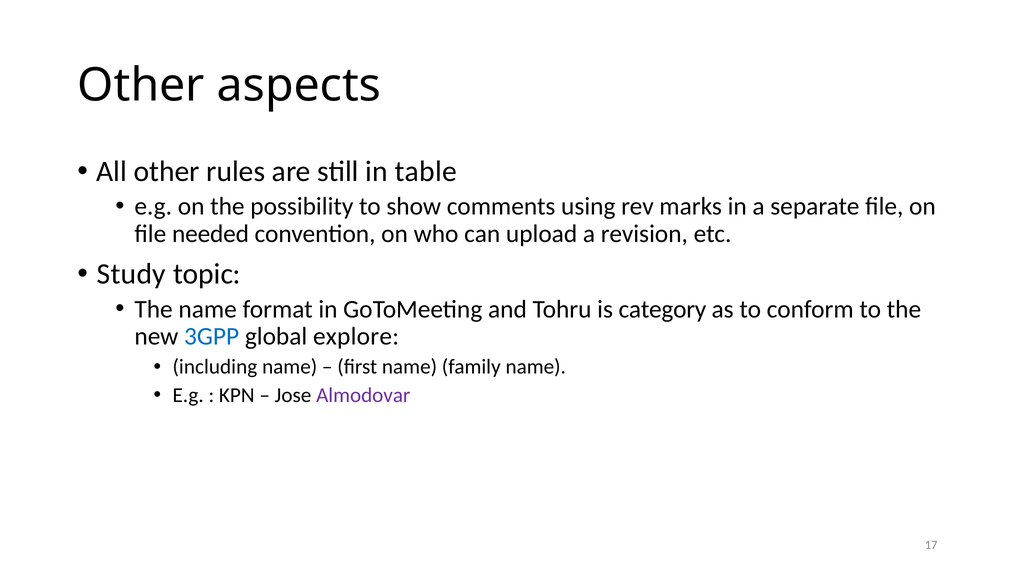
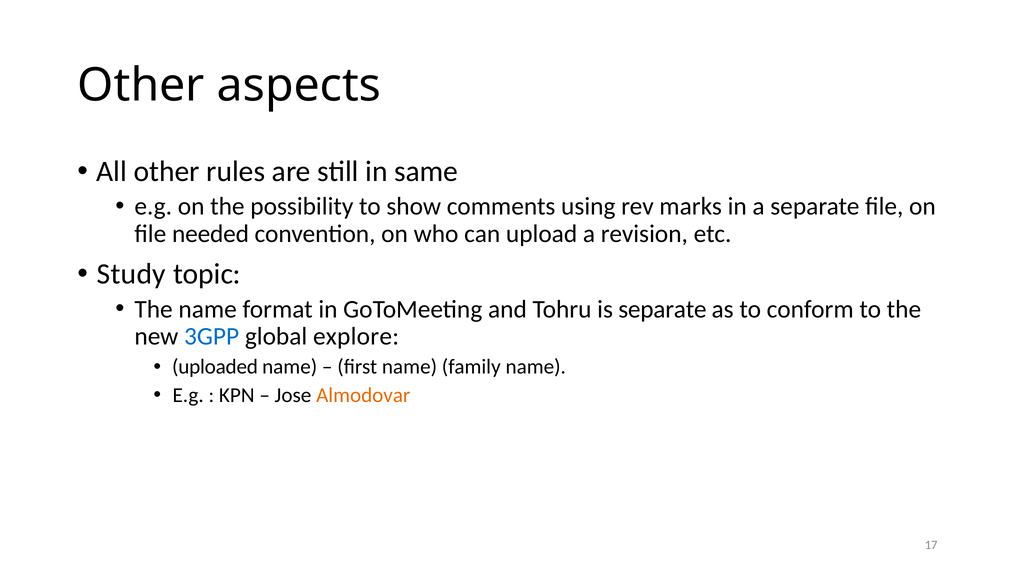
table: table -> same
is category: category -> separate
including: including -> uploaded
Almodovar colour: purple -> orange
